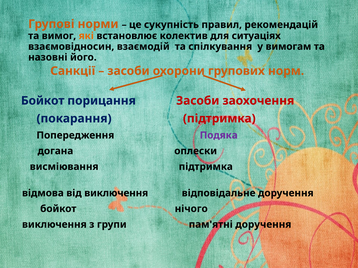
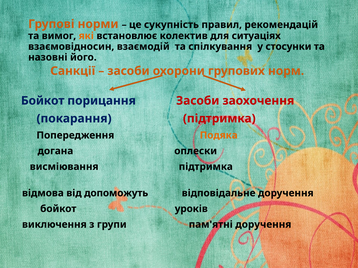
вимогам: вимогам -> стосунки
Подяка colour: purple -> orange
від виключення: виключення -> допоможуть
нічого: нічого -> уроків
